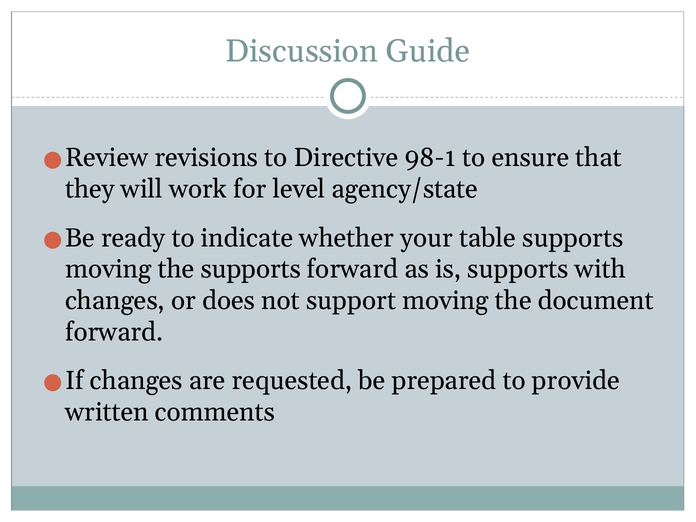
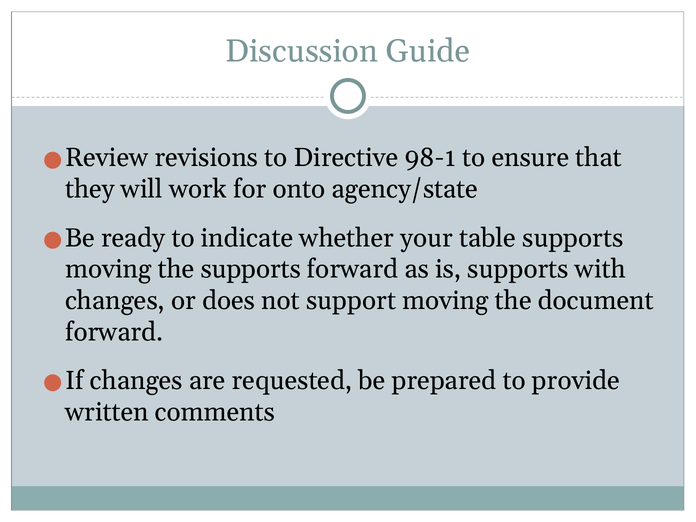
level: level -> onto
